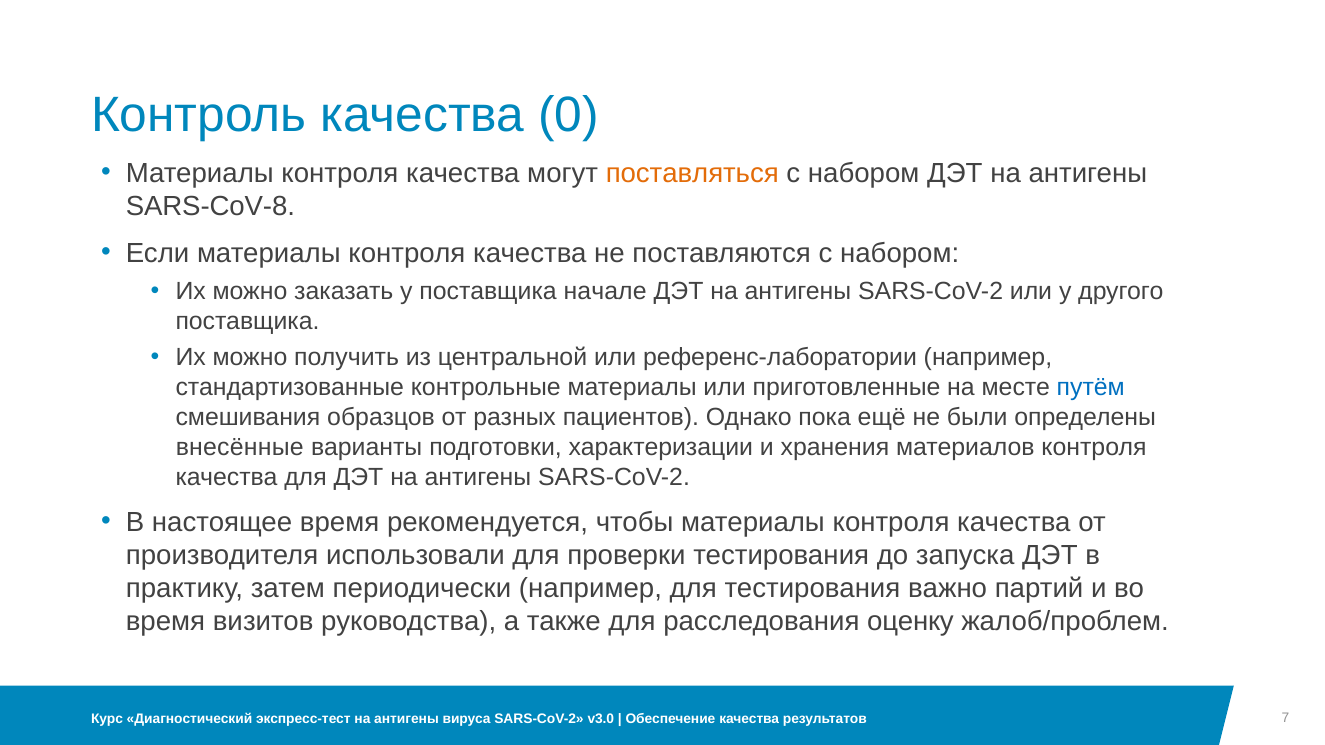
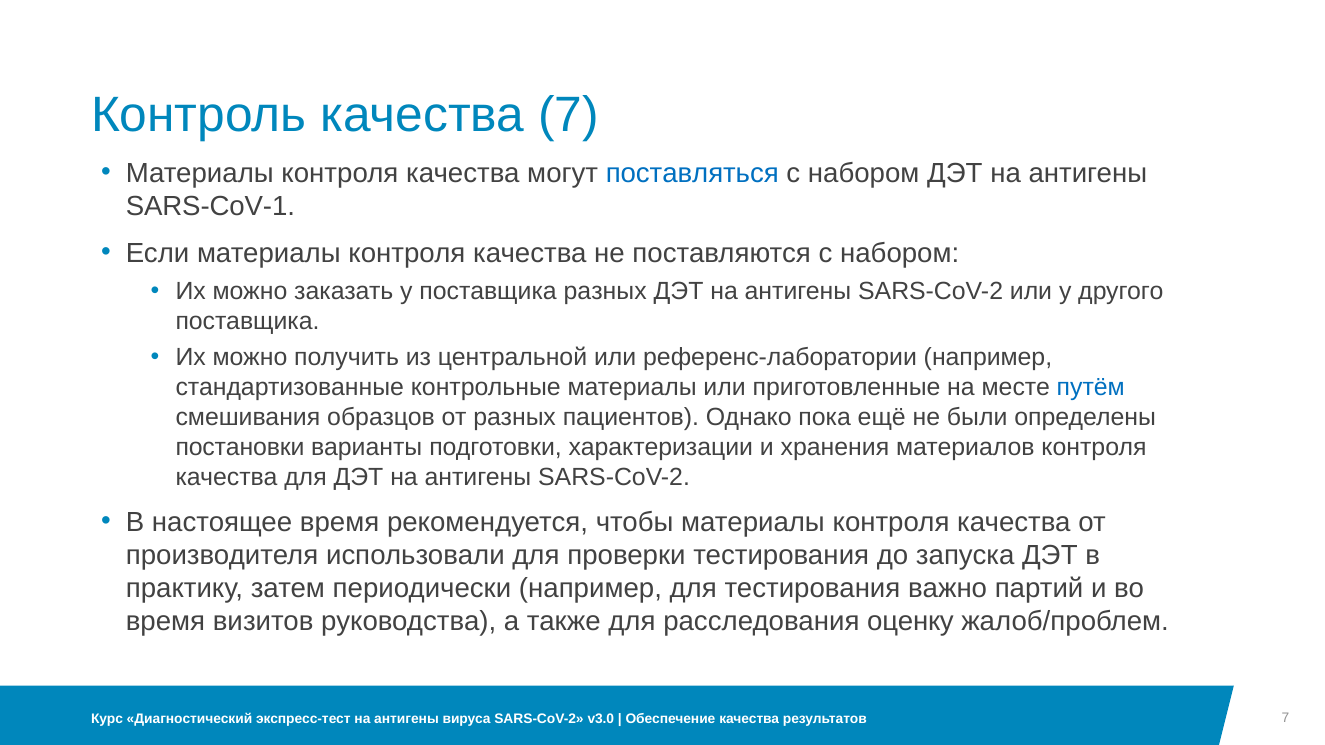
качества 0: 0 -> 7
поставляться colour: orange -> blue
SARS-CoV-8: SARS-CoV-8 -> SARS-CoV-1
поставщика начале: начале -> разных
внесённые: внесённые -> постановки
